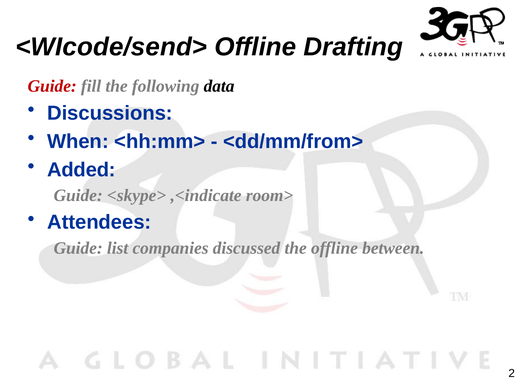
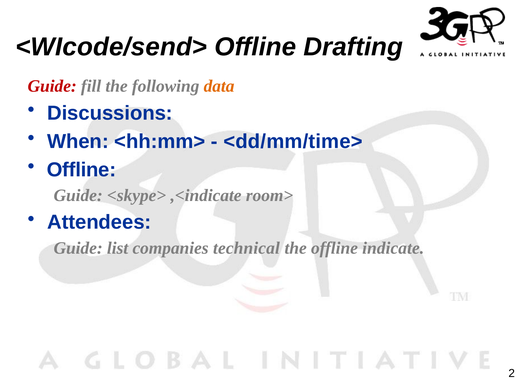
data colour: black -> orange
<dd/mm/from>: <dd/mm/from> -> <dd/mm/time>
Added at (81, 170): Added -> Offline
discussed: discussed -> technical
between: between -> indicate
